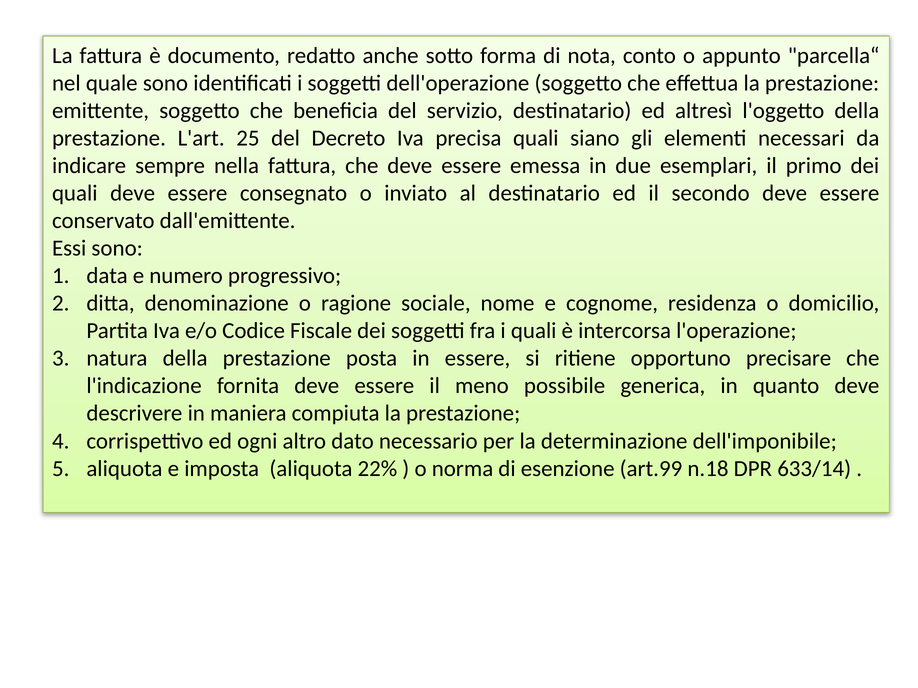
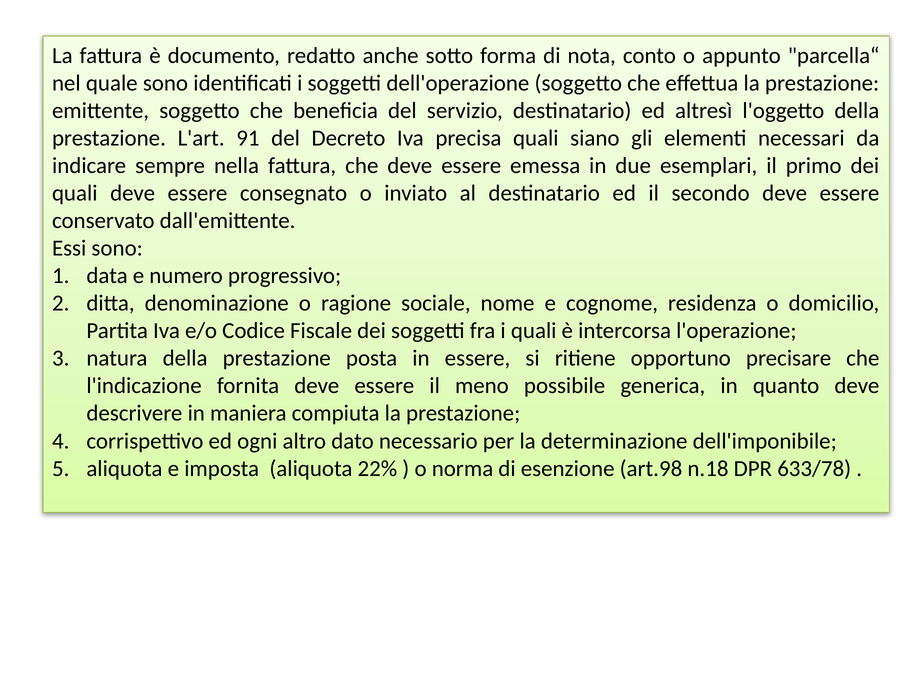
25: 25 -> 91
art.99: art.99 -> art.98
633/14: 633/14 -> 633/78
